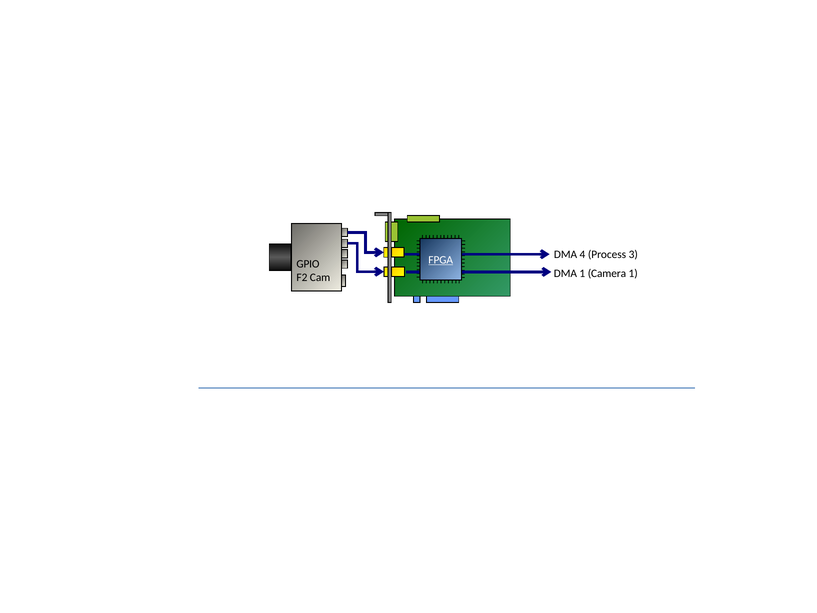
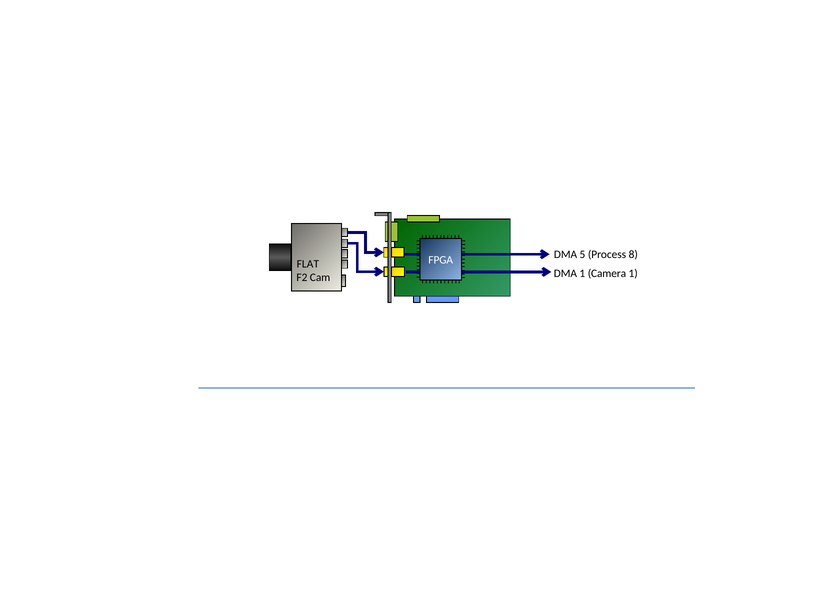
FPGA underline: present -> none
4: 4 -> 5
3: 3 -> 8
GPIO: GPIO -> FLAT
